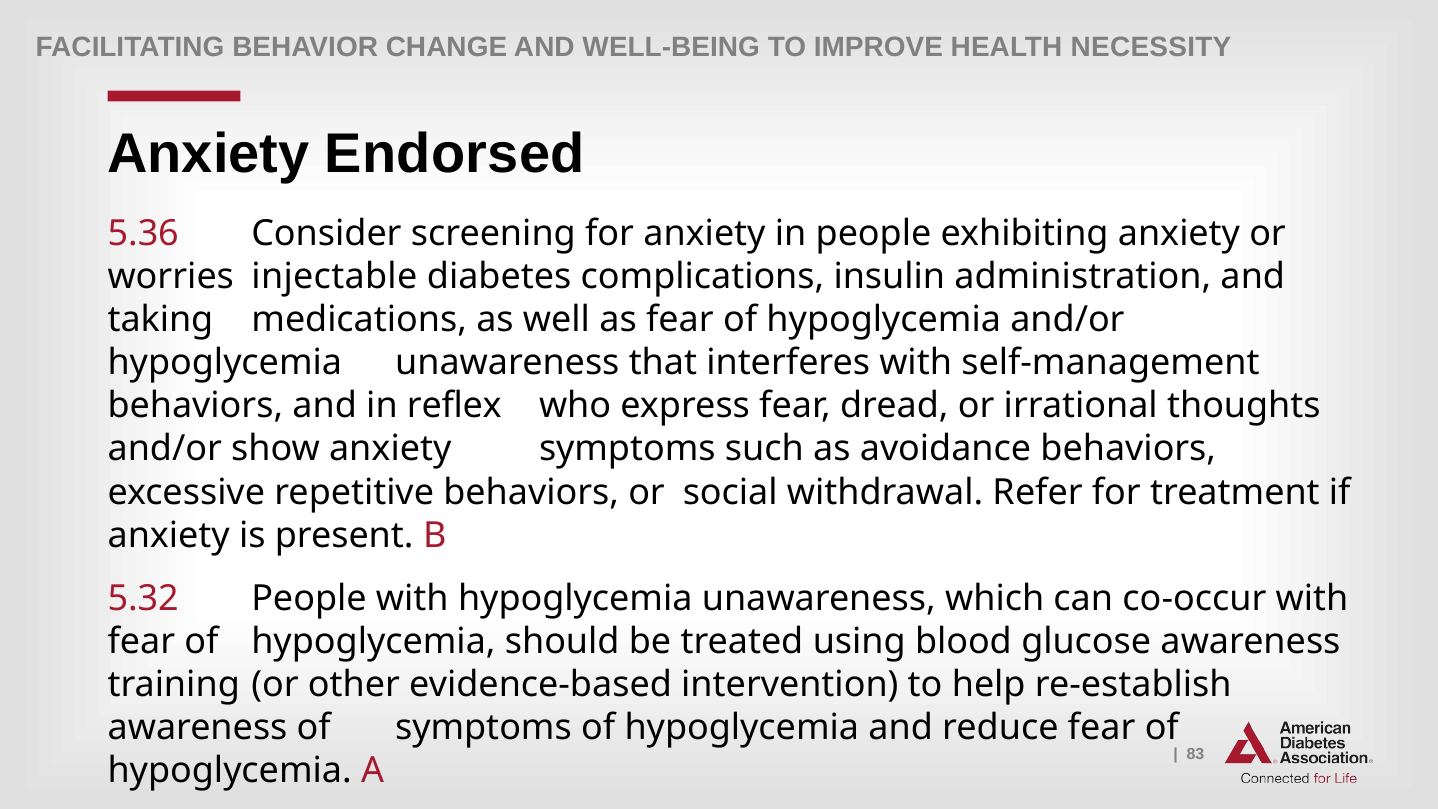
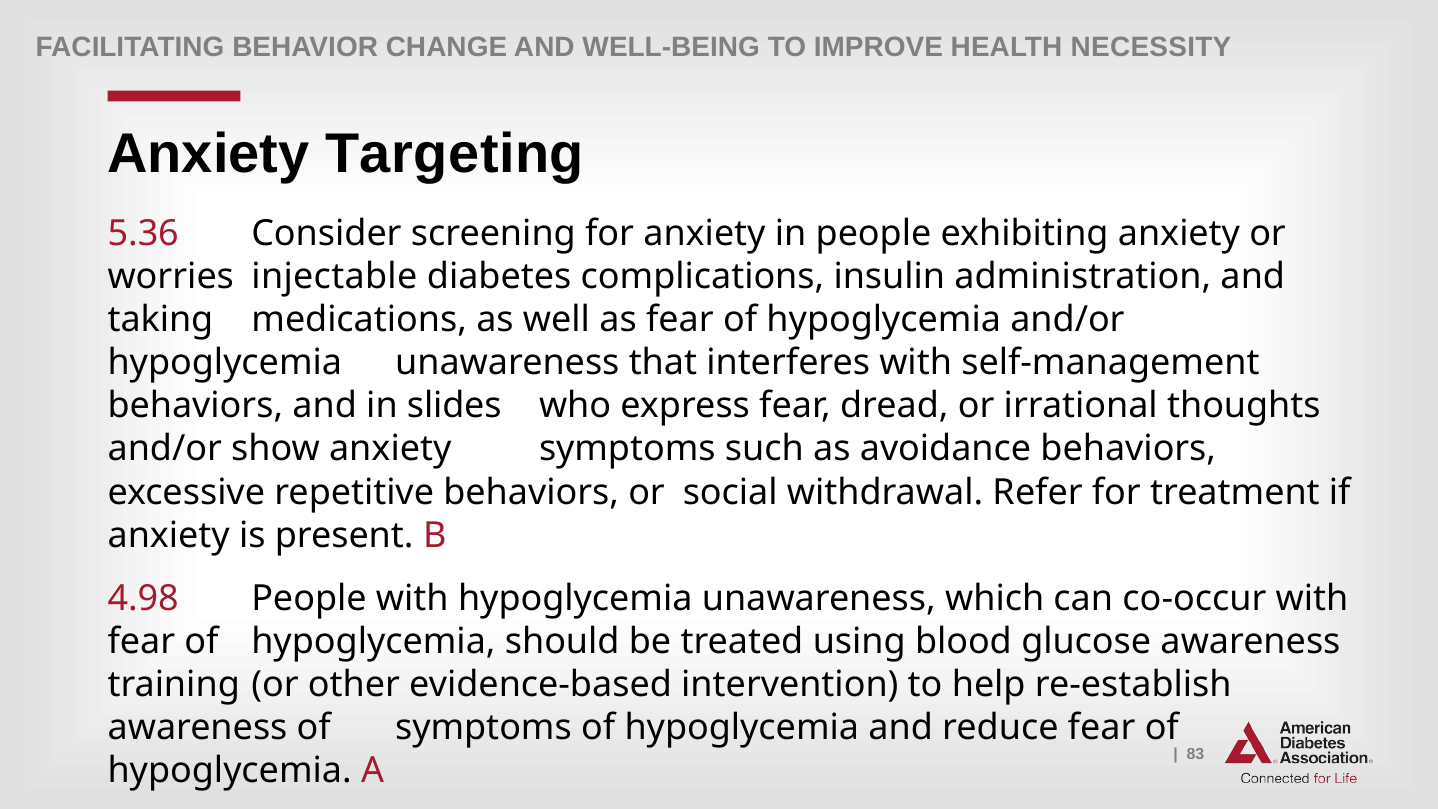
Endorsed: Endorsed -> Targeting
reflex: reflex -> slides
5.32: 5.32 -> 4.98
